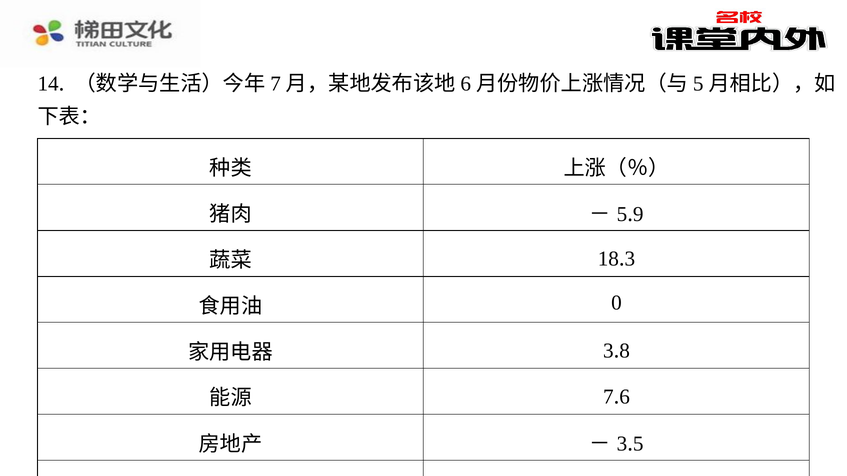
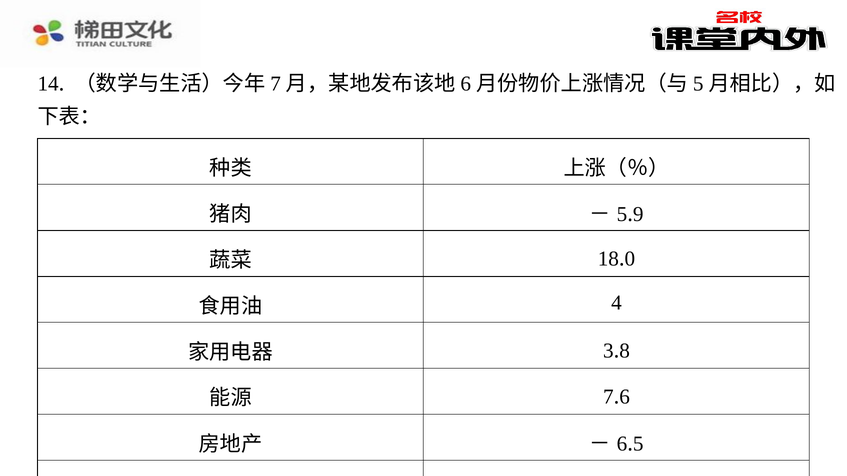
3 at (630, 259): 3 -> 0
0 at (616, 303): 0 -> 4
3 at (622, 444): 3 -> 6
